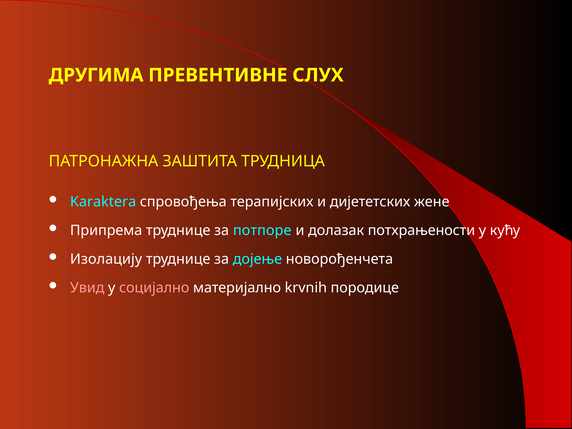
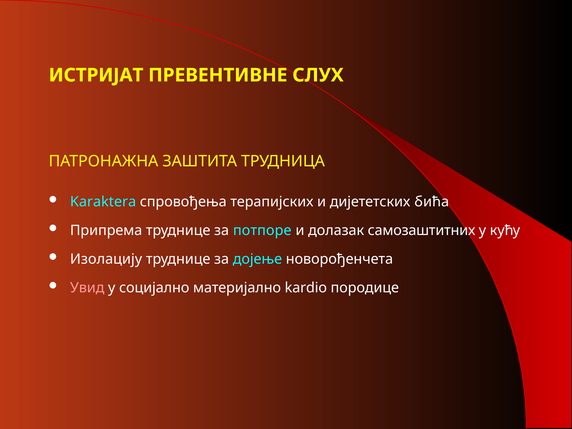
ДРУГИМА: ДРУГИМА -> ИСТРИЈАТ
жене: жене -> бића
потхрањености: потхрањености -> самозаштитних
социјално colour: pink -> white
krvnih: krvnih -> kardio
